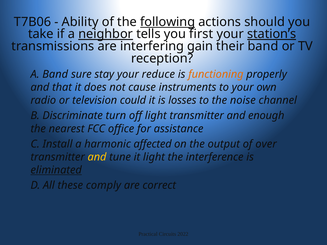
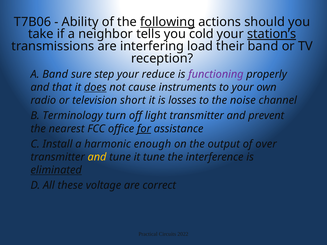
neighbor underline: present -> none
first: first -> cold
gain: gain -> load
stay: stay -> step
functioning colour: orange -> purple
does underline: none -> present
could: could -> short
Discriminate: Discriminate -> Terminology
enough: enough -> prevent
for underline: none -> present
affected: affected -> enough
it light: light -> tune
comply: comply -> voltage
